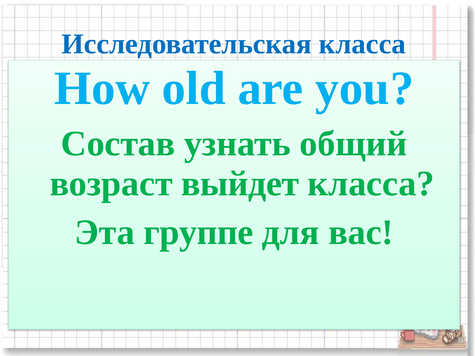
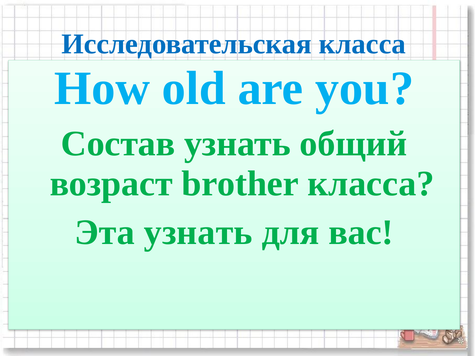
выйдет: выйдет -> brother
Эта группе: группе -> узнать
